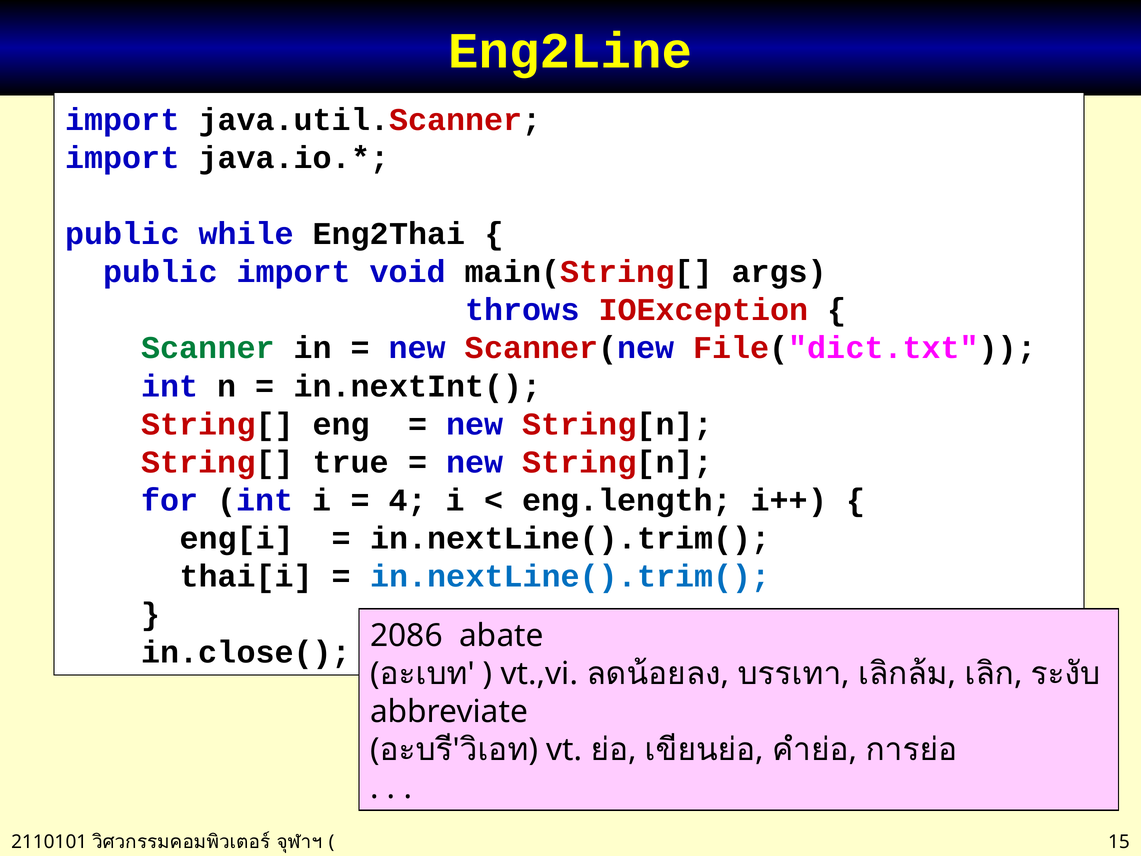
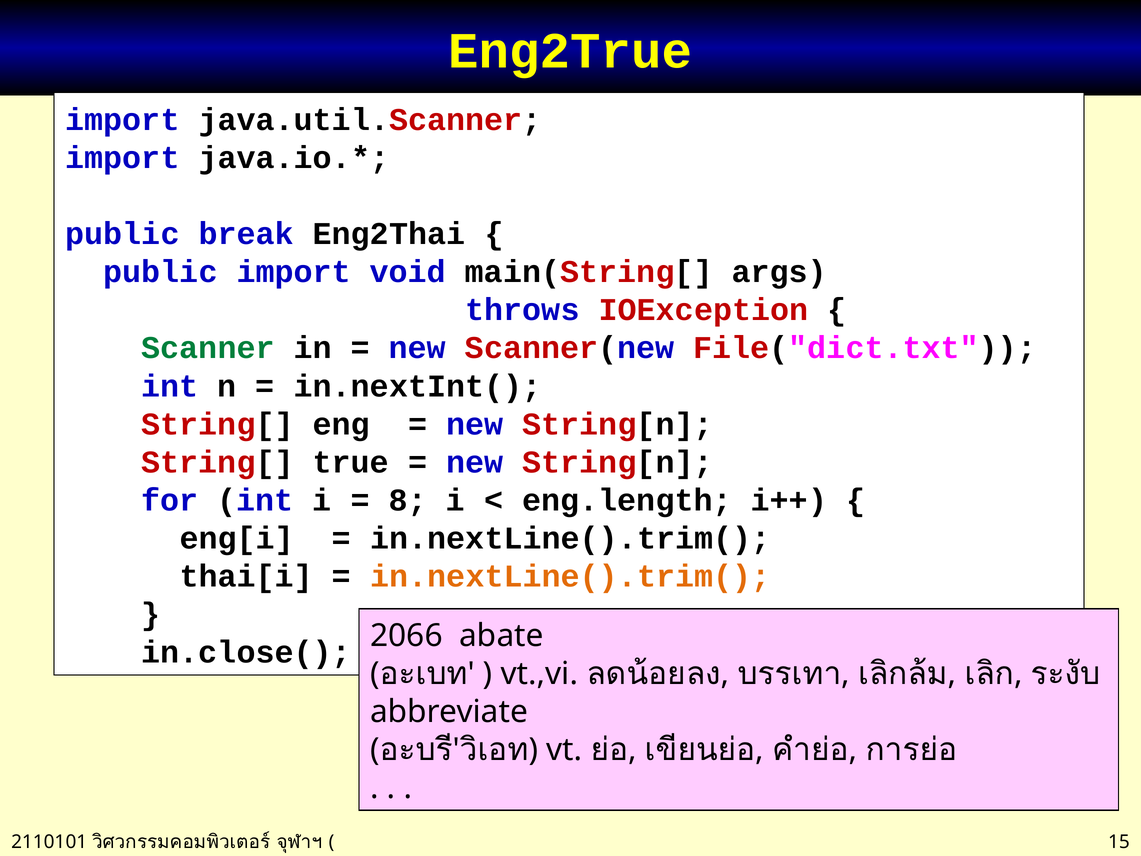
Eng2Line: Eng2Line -> Eng2True
while: while -> break
4: 4 -> 8
in.nextLine().trim( at (570, 576) colour: blue -> orange
2086: 2086 -> 2066
